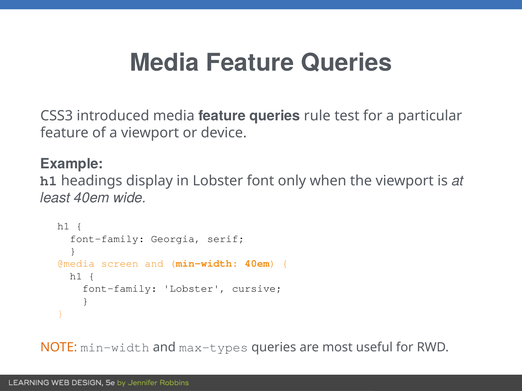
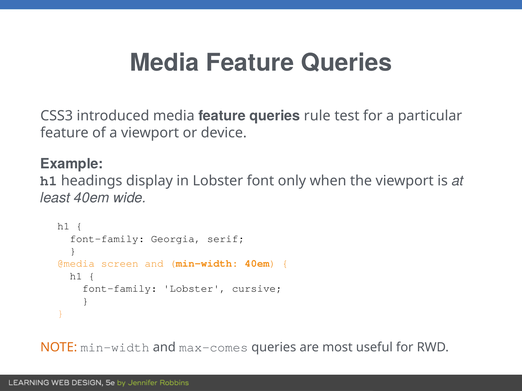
max-types: max-types -> max-comes
